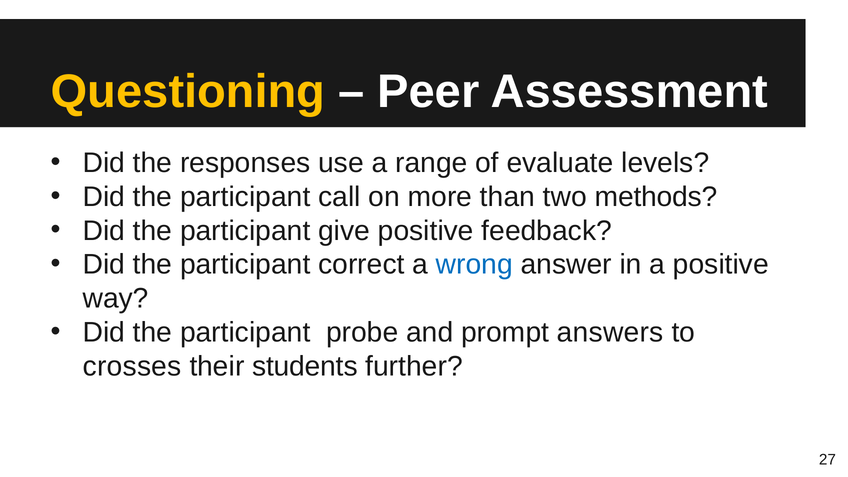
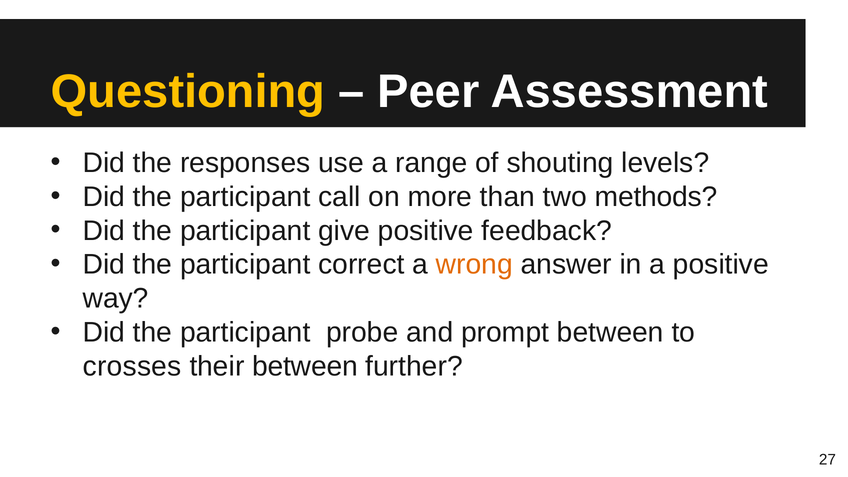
evaluate: evaluate -> shouting
wrong colour: blue -> orange
prompt answers: answers -> between
their students: students -> between
